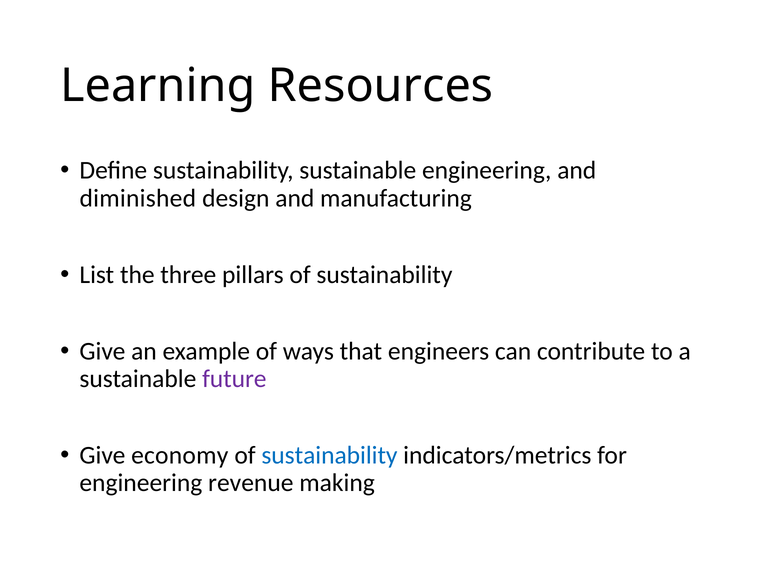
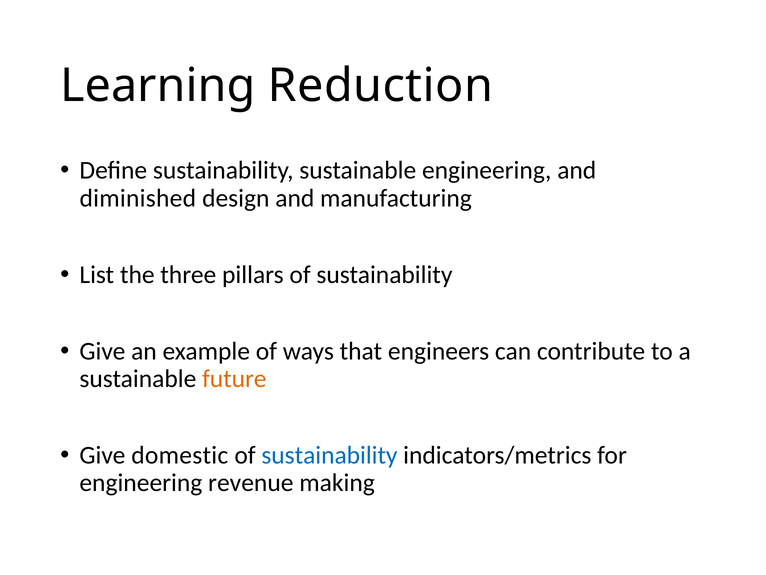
Resources: Resources -> Reduction
future colour: purple -> orange
economy: economy -> domestic
